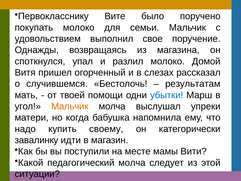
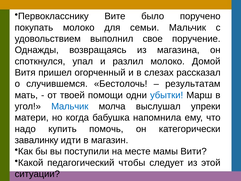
Мальчик at (70, 106) colour: orange -> blue
своему: своему -> помочь
педагогический молча: молча -> чтобы
